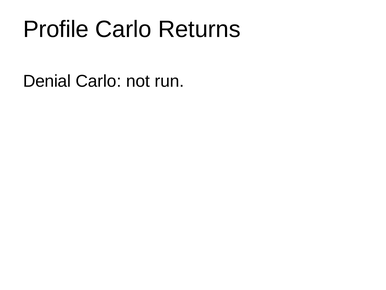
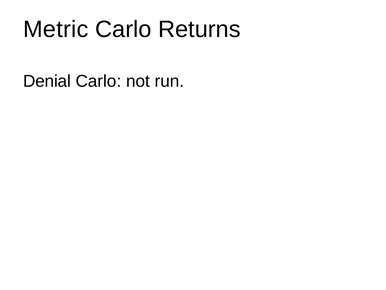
Profile: Profile -> Metric
